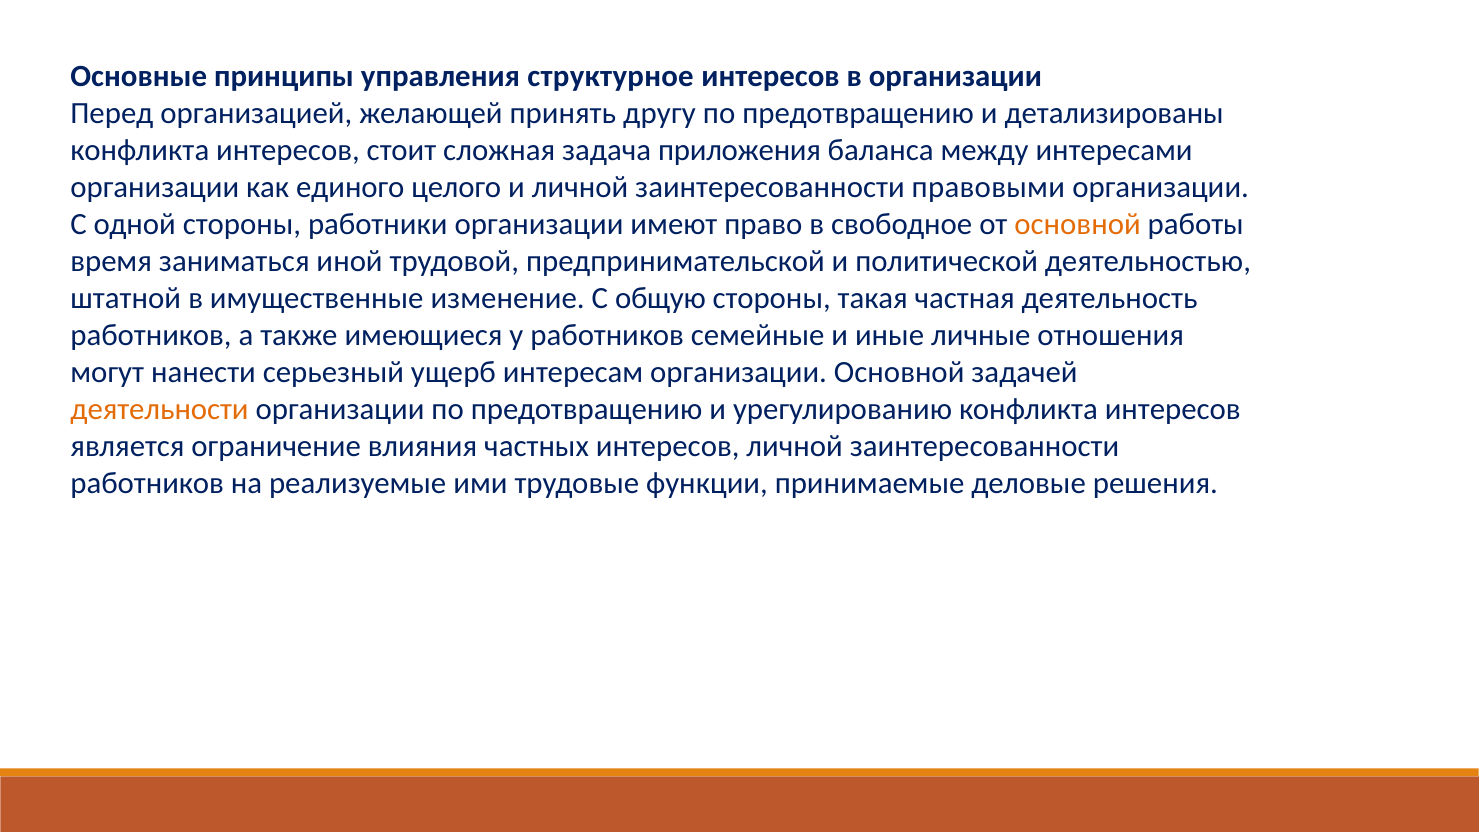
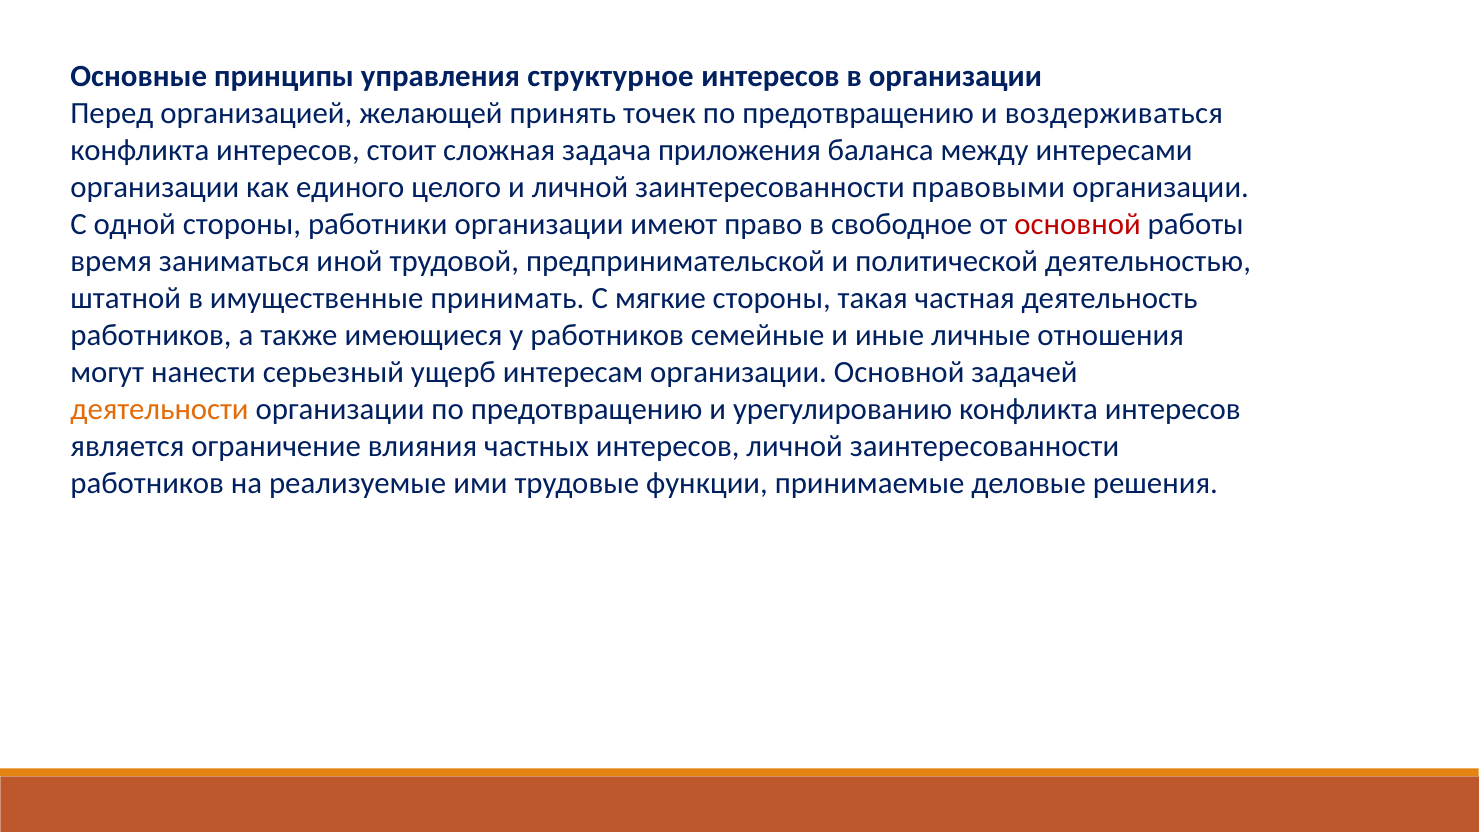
другу: другу -> точек
детализированы: детализированы -> воздерживаться
основной at (1078, 224) colour: orange -> red
изменение: изменение -> принимать
общую: общую -> мягкие
